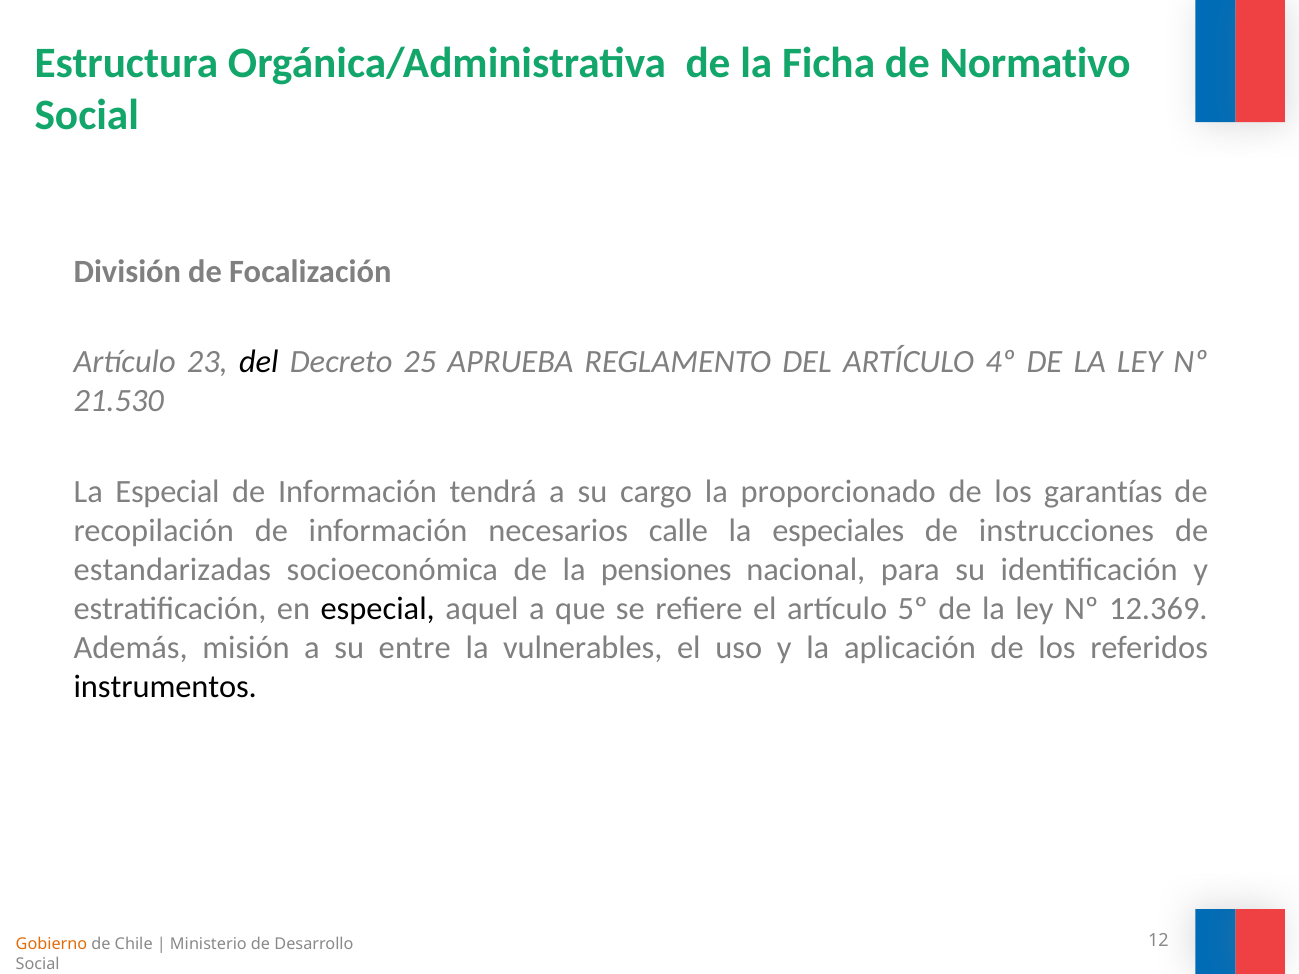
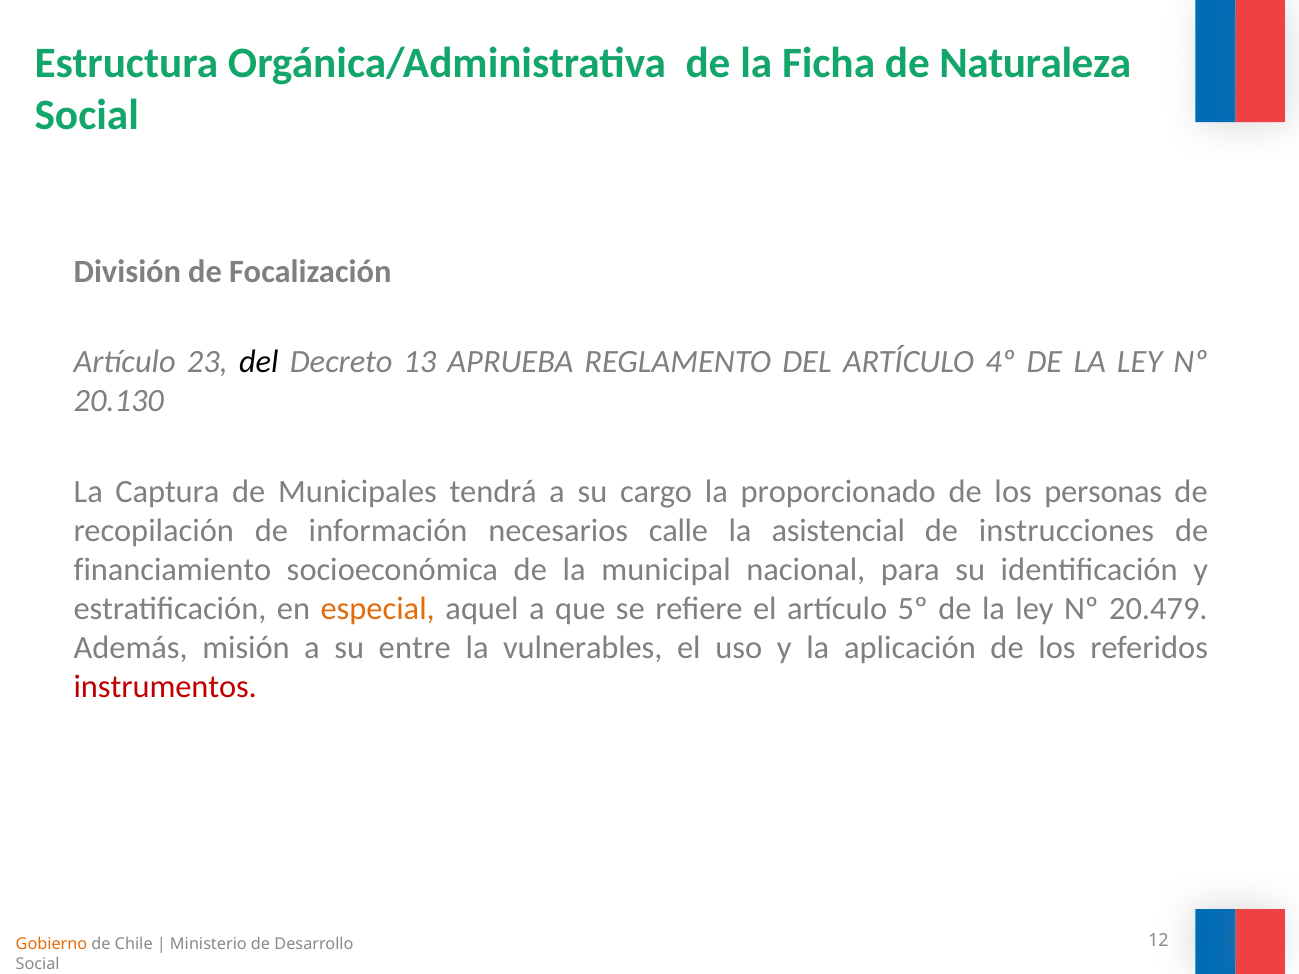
Normativo: Normativo -> Naturaleza
25: 25 -> 13
21.530: 21.530 -> 20.130
La Especial: Especial -> Captura
Información at (358, 492): Información -> Municipales
garantías: garantías -> personas
especiales: especiales -> asistencial
estandarizadas: estandarizadas -> financiamiento
pensiones: pensiones -> municipal
especial at (378, 609) colour: black -> orange
12.369: 12.369 -> 20.479
instrumentos colour: black -> red
